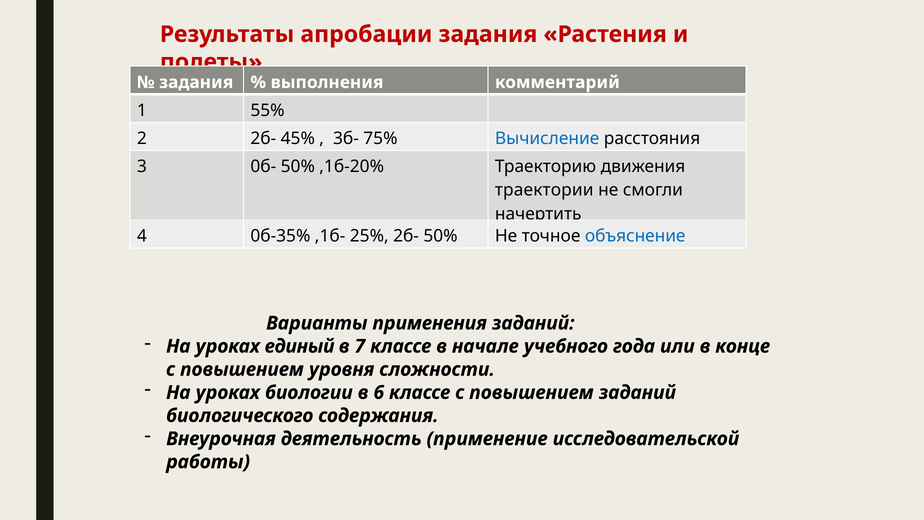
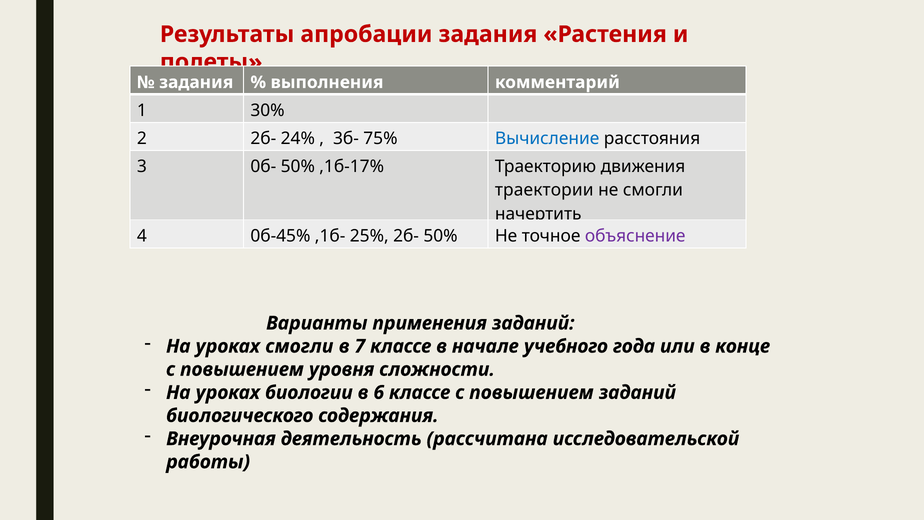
55%: 55% -> 30%
45%: 45% -> 24%
,1б-20%: ,1б-20% -> ,1б-17%
0б-35%: 0б-35% -> 0б-45%
объяснение colour: blue -> purple
уроках единый: единый -> смогли
применение: применение -> рассчитана
